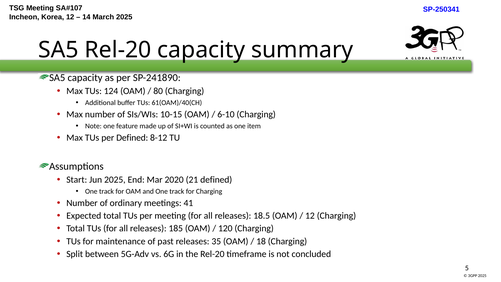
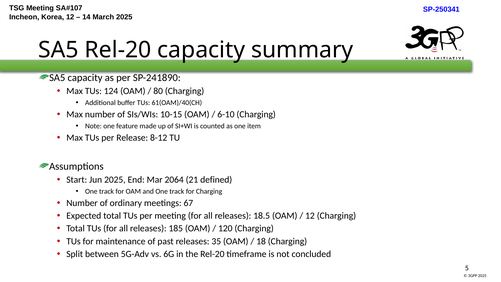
per Defined: Defined -> Release
2020: 2020 -> 2064
41: 41 -> 67
